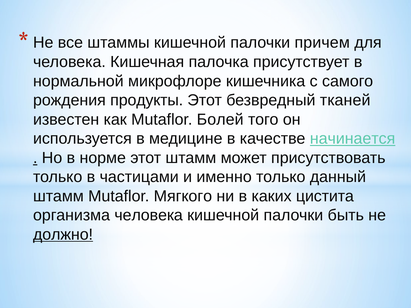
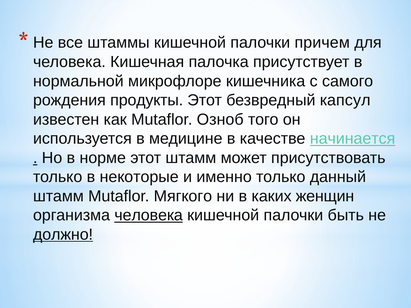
тканей: тканей -> капсул
Болей: Болей -> Озноб
частицами: частицами -> некоторые
цистита: цистита -> женщин
человека at (149, 215) underline: none -> present
